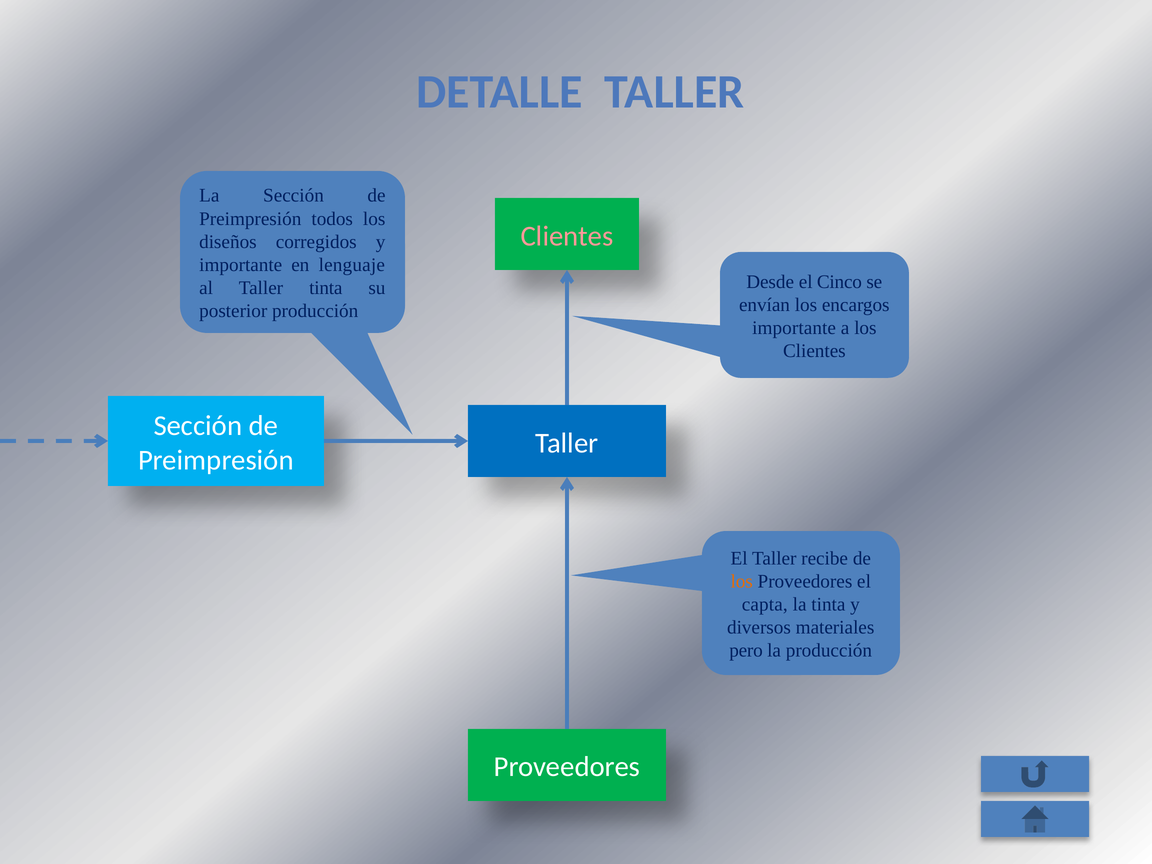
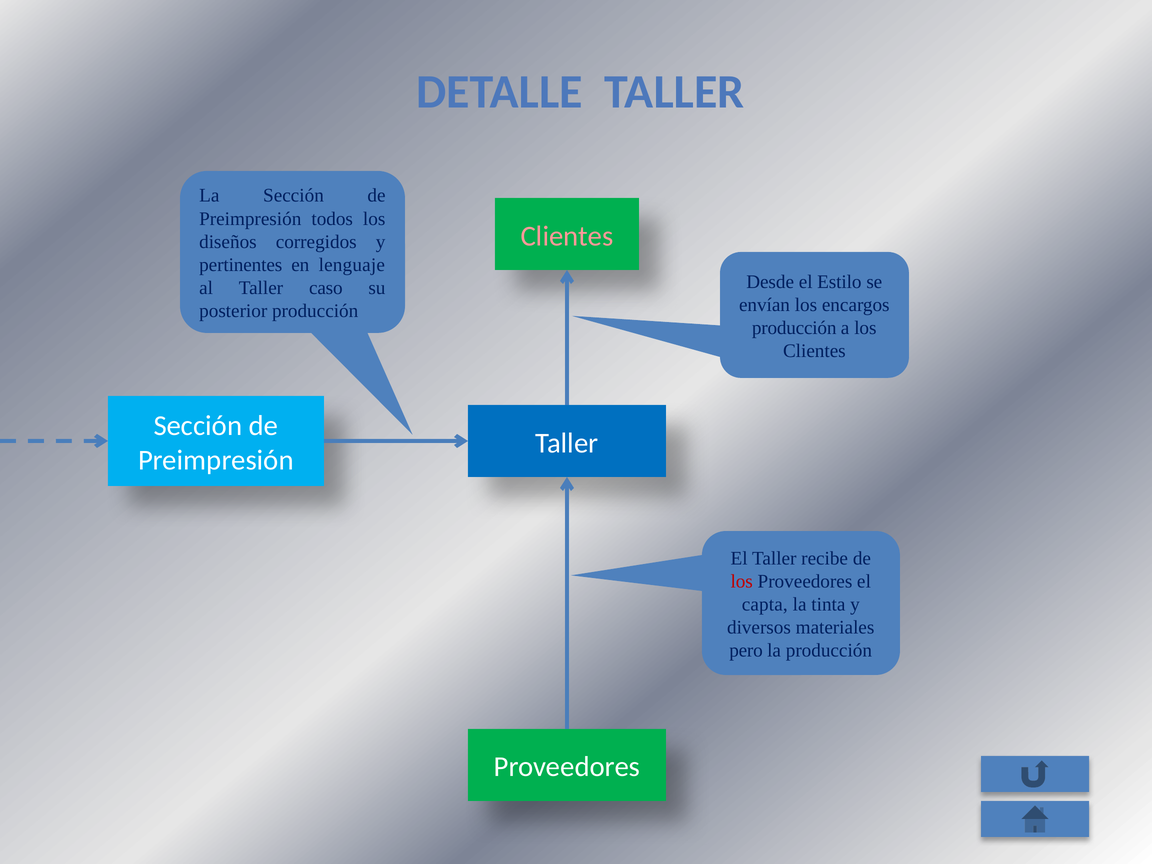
importante at (241, 265): importante -> pertinentes
Cinco: Cinco -> Estilo
Taller tinta: tinta -> caso
importante at (794, 328): importante -> producción
los at (742, 581) colour: orange -> red
